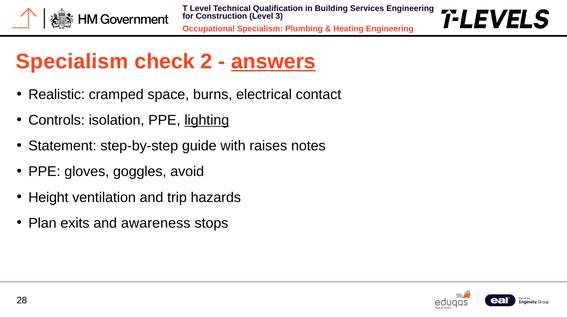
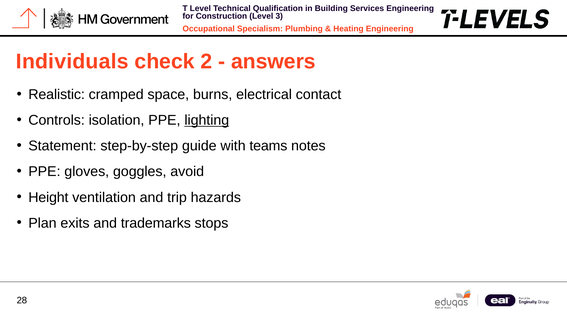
Specialism at (72, 61): Specialism -> Individuals
answers underline: present -> none
raises: raises -> teams
awareness: awareness -> trademarks
